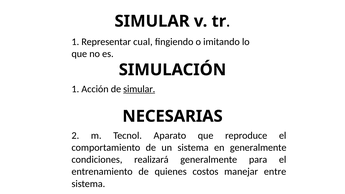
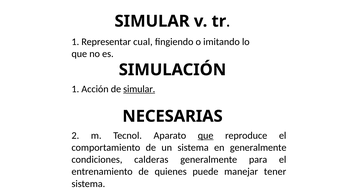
que at (206, 135) underline: none -> present
realizará: realizará -> calderas
costos: costos -> puede
entre: entre -> tener
